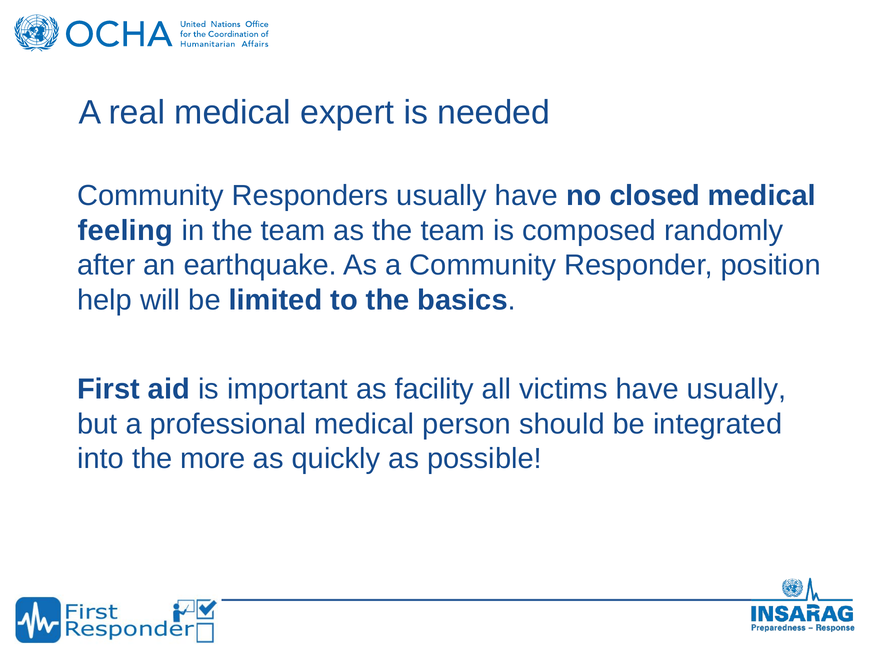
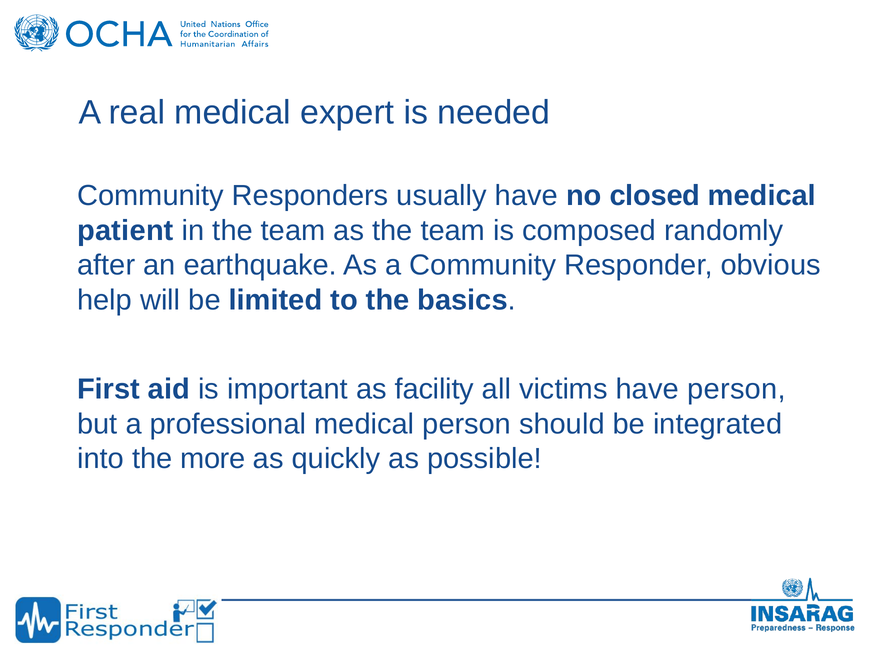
feeling: feeling -> patient
position: position -> obvious
have usually: usually -> person
